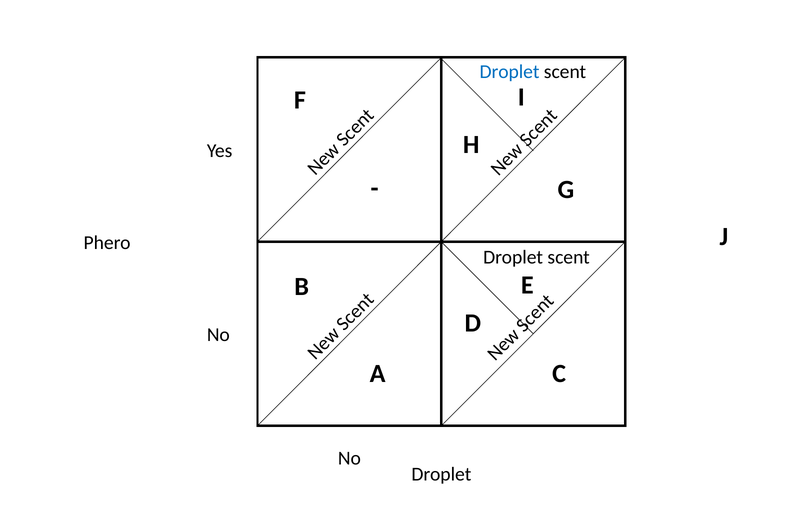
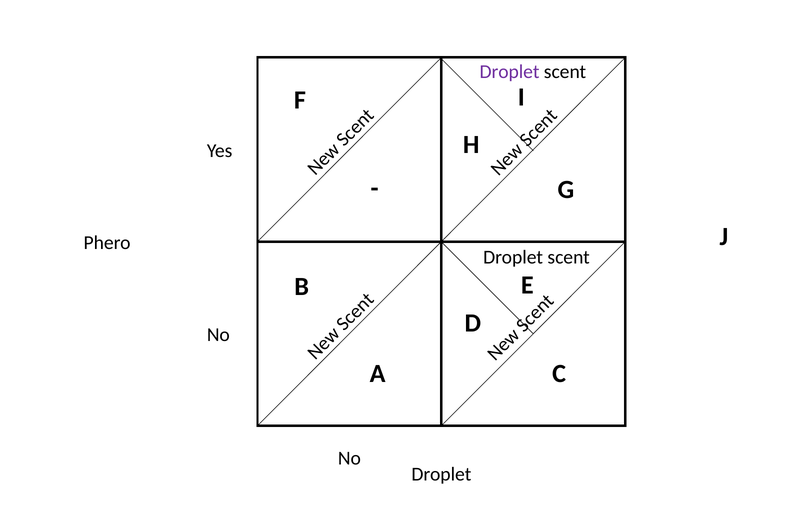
Droplet at (509, 72) colour: blue -> purple
